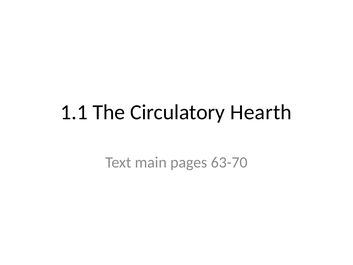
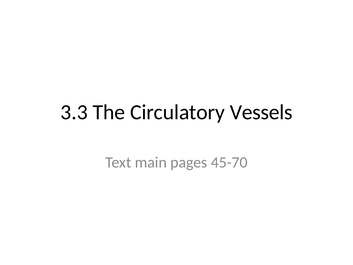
1.1: 1.1 -> 3.3
Hearth: Hearth -> Vessels
63-70: 63-70 -> 45-70
